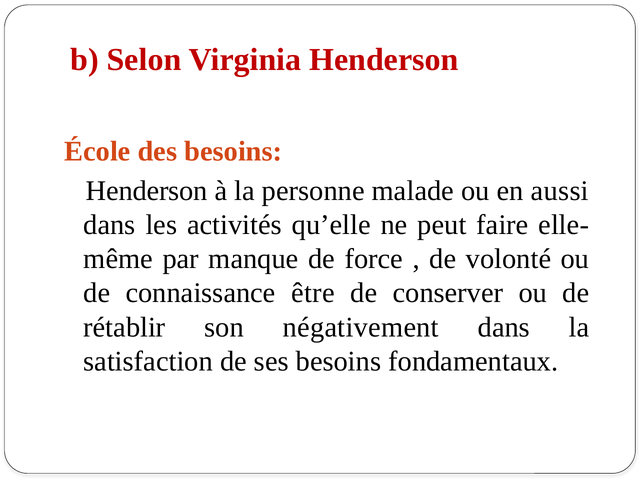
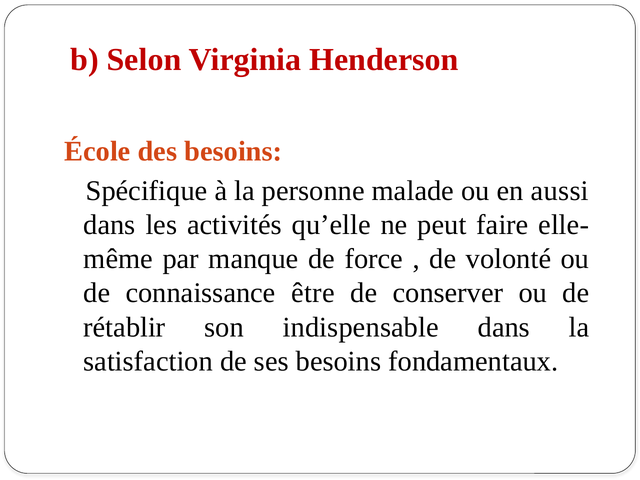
Henderson at (147, 191): Henderson -> Spécifique
négativement: négativement -> indispensable
